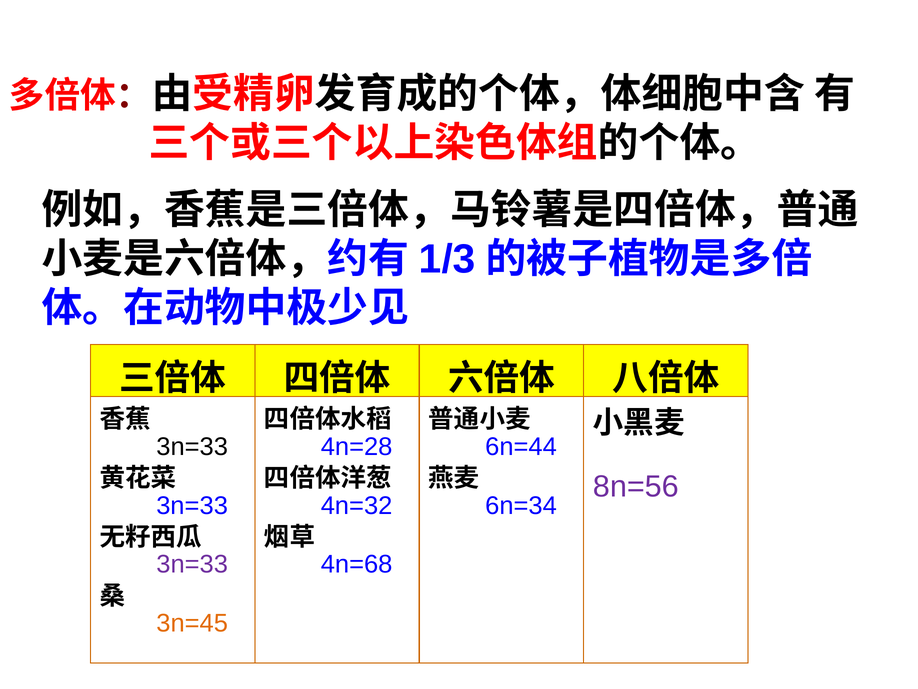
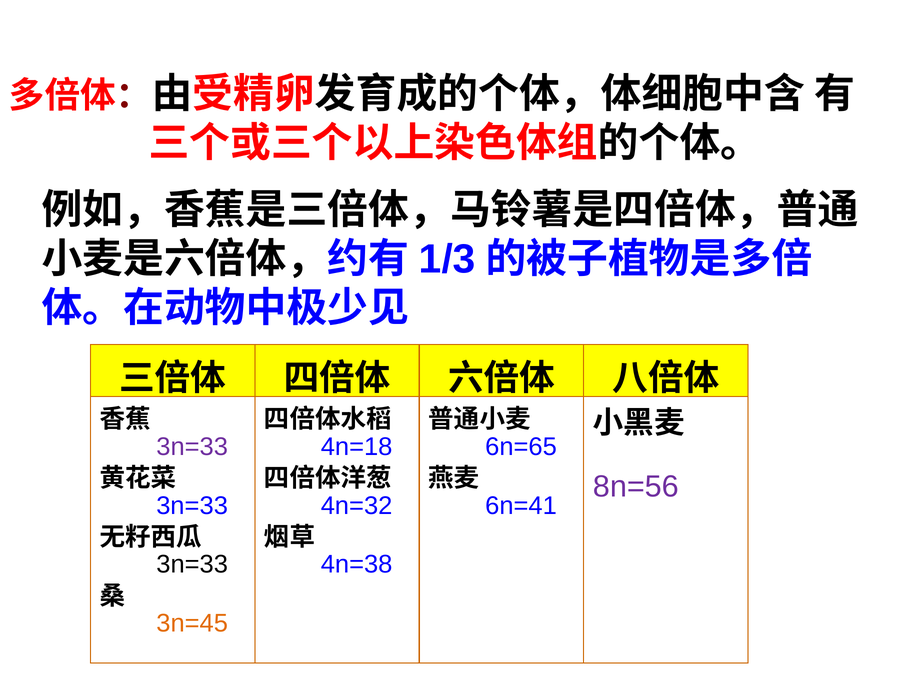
3n=33 at (192, 446) colour: black -> purple
4n=28: 4n=28 -> 4n=18
6n=44: 6n=44 -> 6n=65
6n=34: 6n=34 -> 6n=41
3n=33 at (192, 564) colour: purple -> black
4n=68: 4n=68 -> 4n=38
